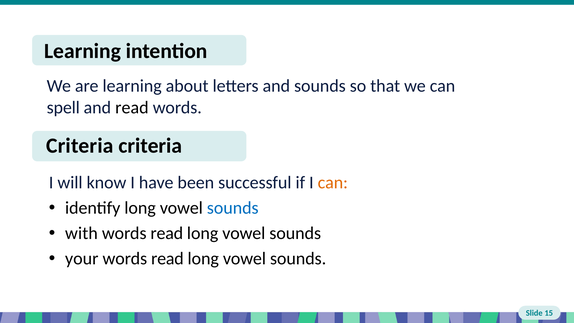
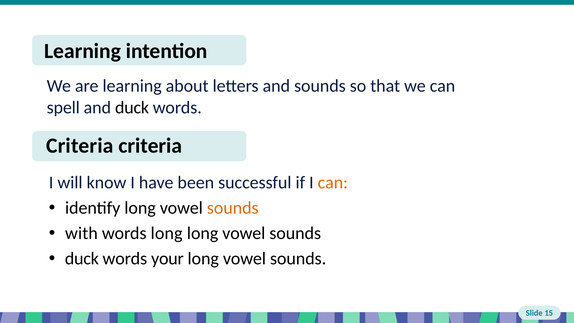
and read: read -> duck
sounds at (233, 208) colour: blue -> orange
read at (167, 233): read -> long
your at (82, 258): your -> duck
read at (167, 258): read -> your
